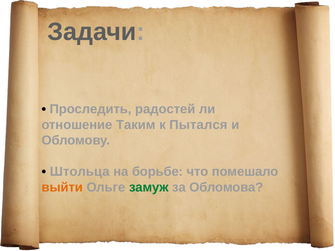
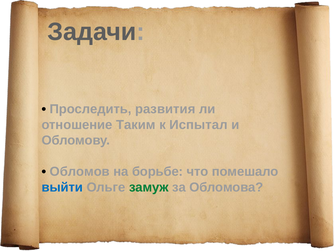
радостей: радостей -> развития
Пытался: Пытался -> Испытал
Штольца: Штольца -> Обломов
выйти colour: orange -> blue
